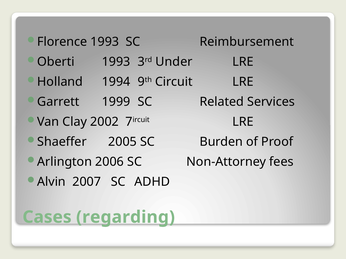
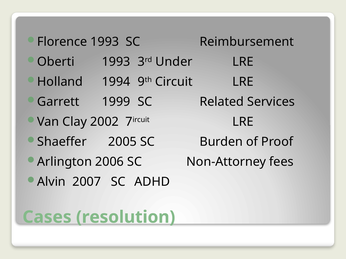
regarding: regarding -> resolution
